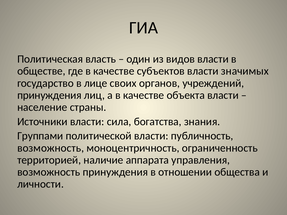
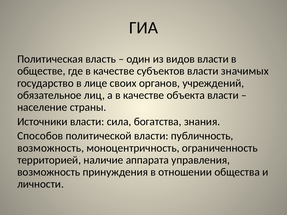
принуждения at (49, 95): принуждения -> обязательное
Группами: Группами -> Способов
